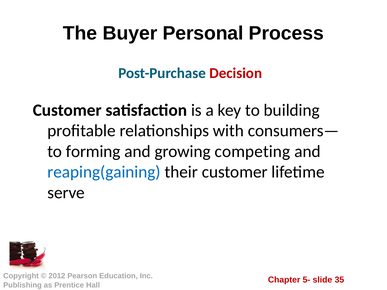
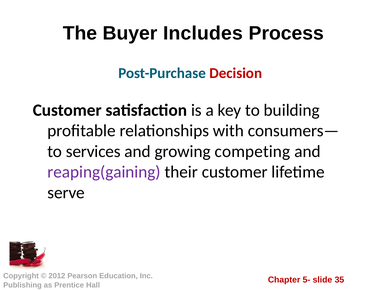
Personal: Personal -> Includes
forming: forming -> services
reaping(gaining colour: blue -> purple
